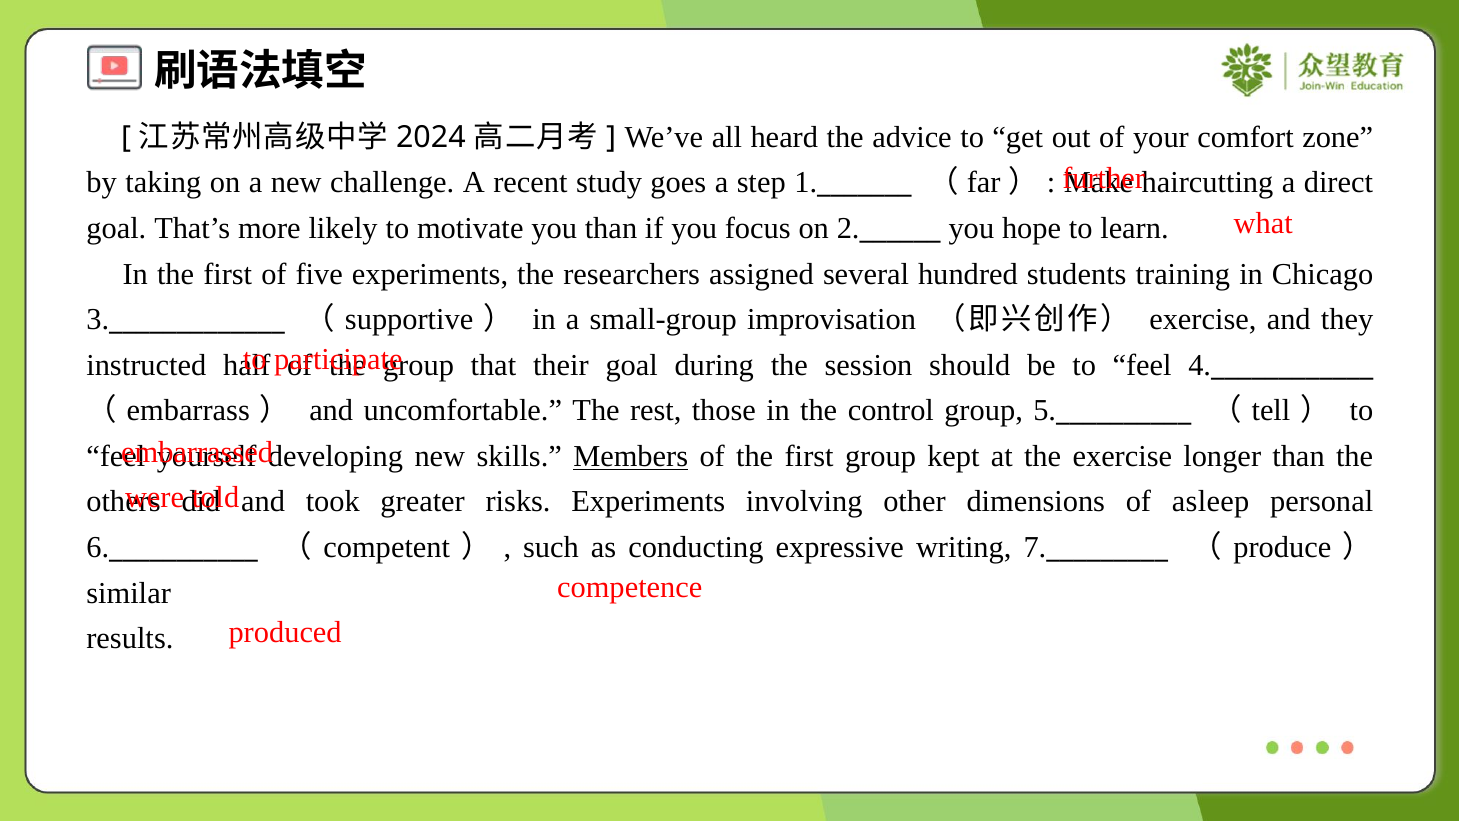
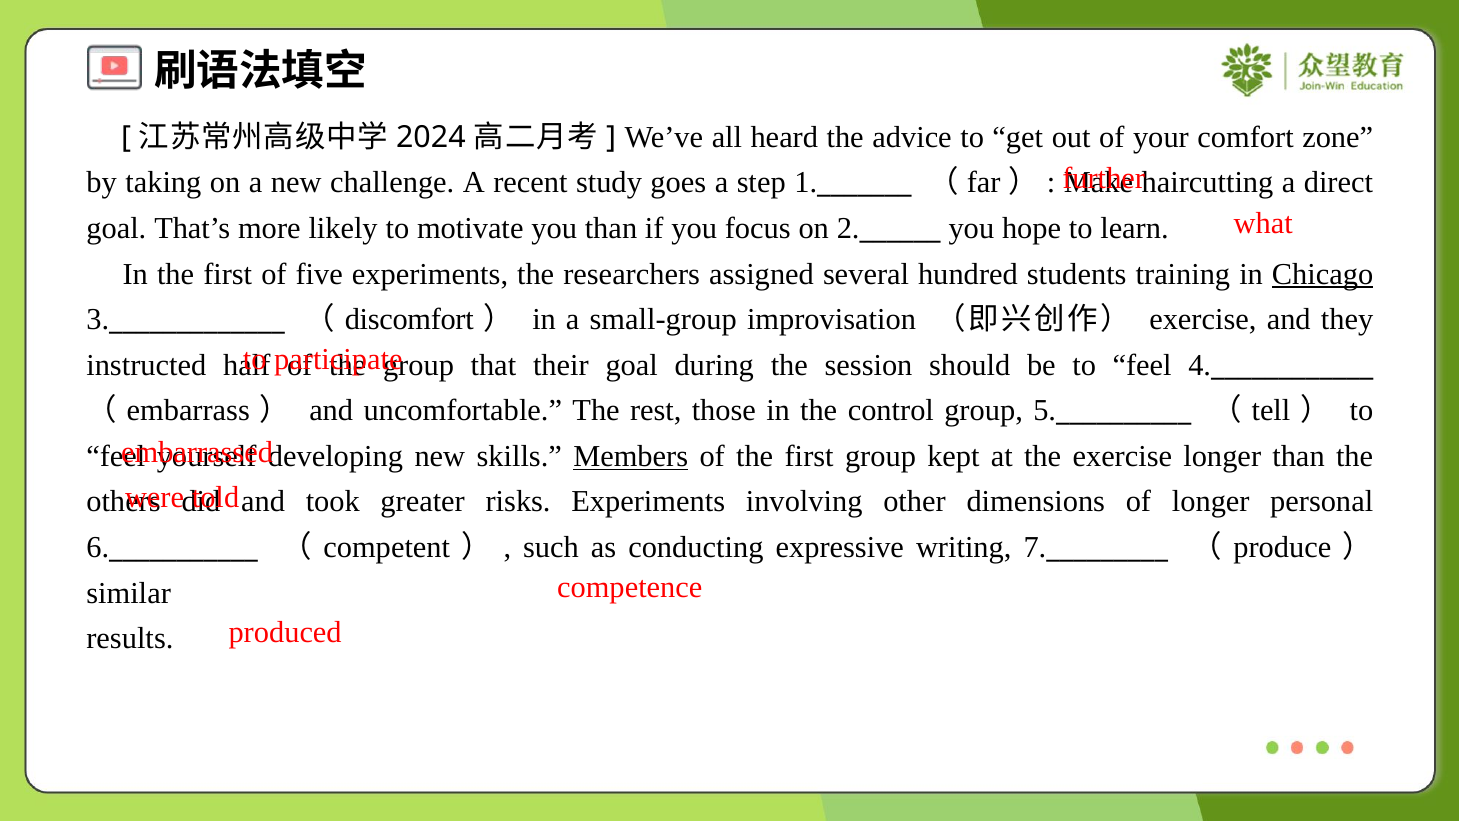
Chicago underline: none -> present
supportive: supportive -> discomfort
of asleep: asleep -> longer
